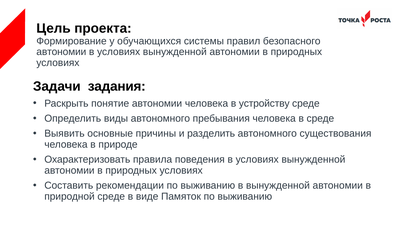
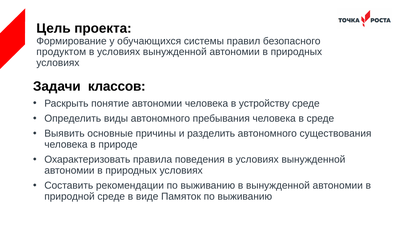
автономии at (61, 52): автономии -> продуктом
задания: задания -> классов
